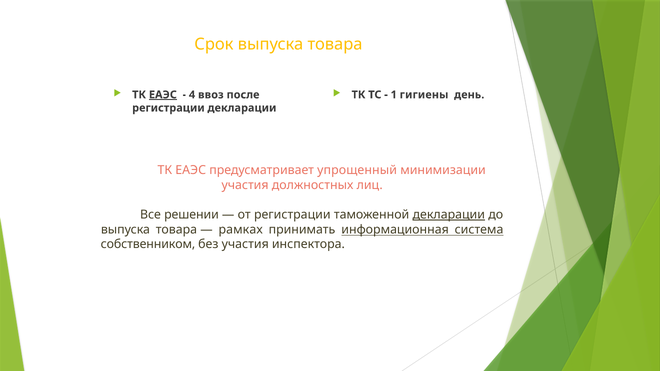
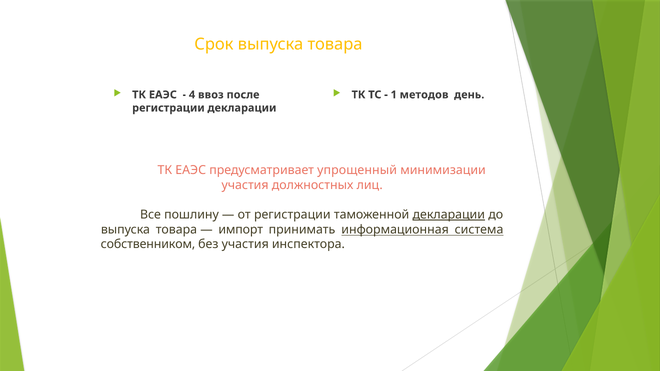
ЕАЭС at (163, 95) underline: present -> none
гигиены: гигиены -> методов
решении: решении -> пошлину
рамках: рамках -> импорт
